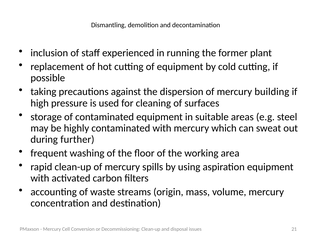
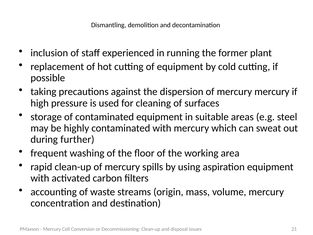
mercury building: building -> mercury
